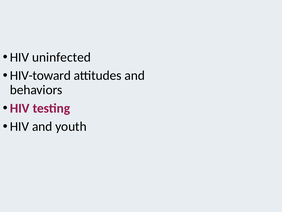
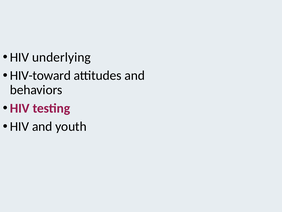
uninfected: uninfected -> underlying
